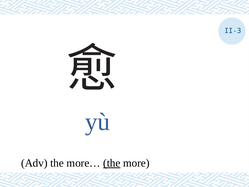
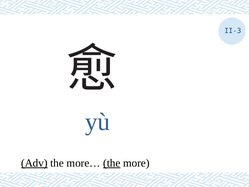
Adv underline: none -> present
